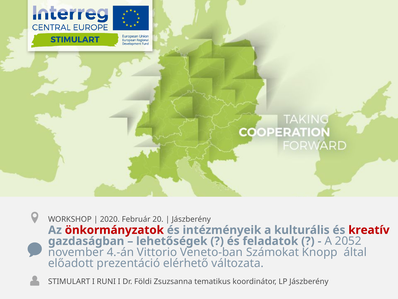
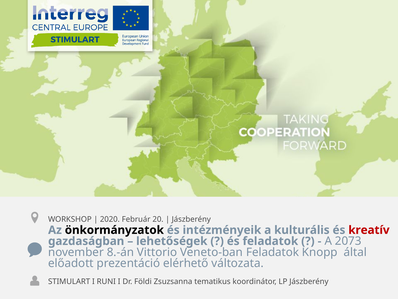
önkormányzatok colour: red -> black
2052: 2052 -> 2073
4.-án: 4.-án -> 8.-án
Veneto-ban Számokat: Számokat -> Feladatok
